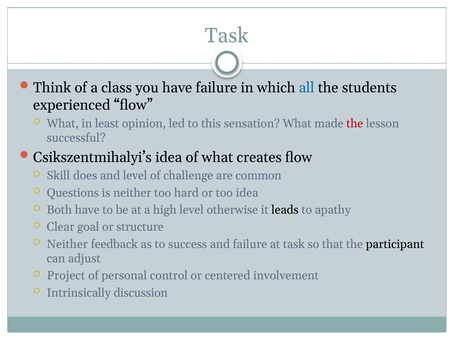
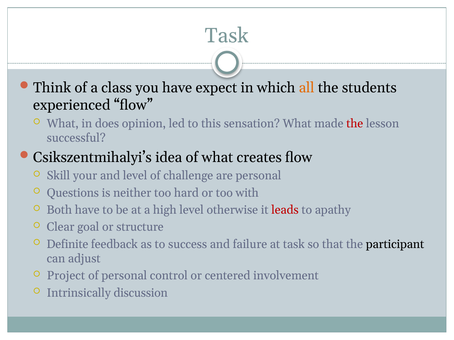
have failure: failure -> expect
all colour: blue -> orange
least: least -> does
does: does -> your
are common: common -> personal
too idea: idea -> with
leads colour: black -> red
Neither at (67, 245): Neither -> Definite
